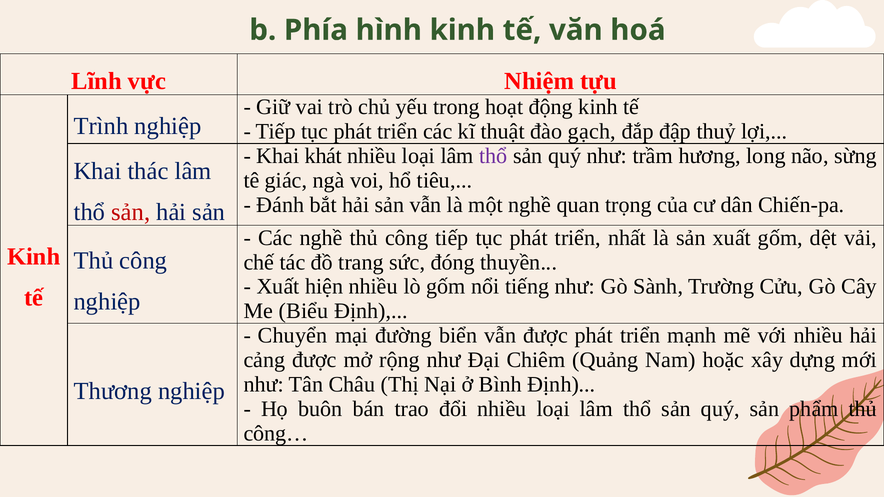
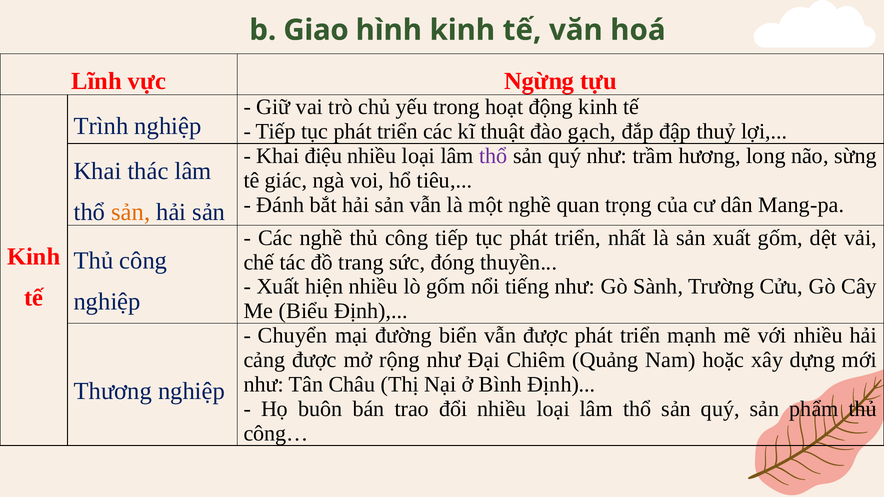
Phía: Phía -> Giao
Nhiệm: Nhiệm -> Ngừng
khát: khát -> điệu
Chiến-pa: Chiến-pa -> Mang-pa
sản at (131, 212) colour: red -> orange
